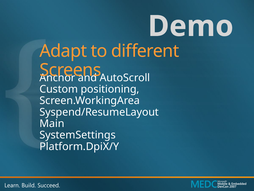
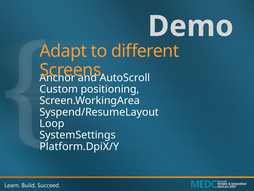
Main: Main -> Loop
